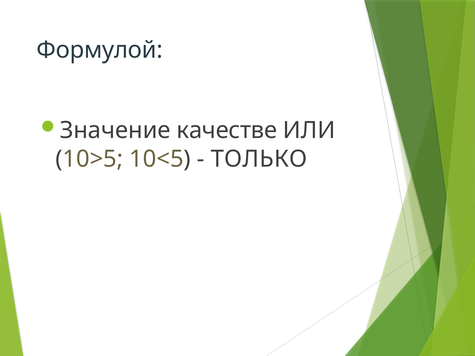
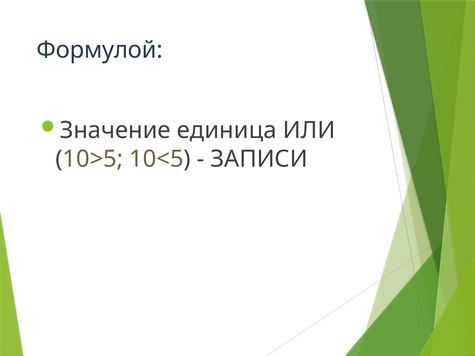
качестве: качестве -> единица
ТОЛЬКО: ТОЛЬКО -> ЗАПИСИ
